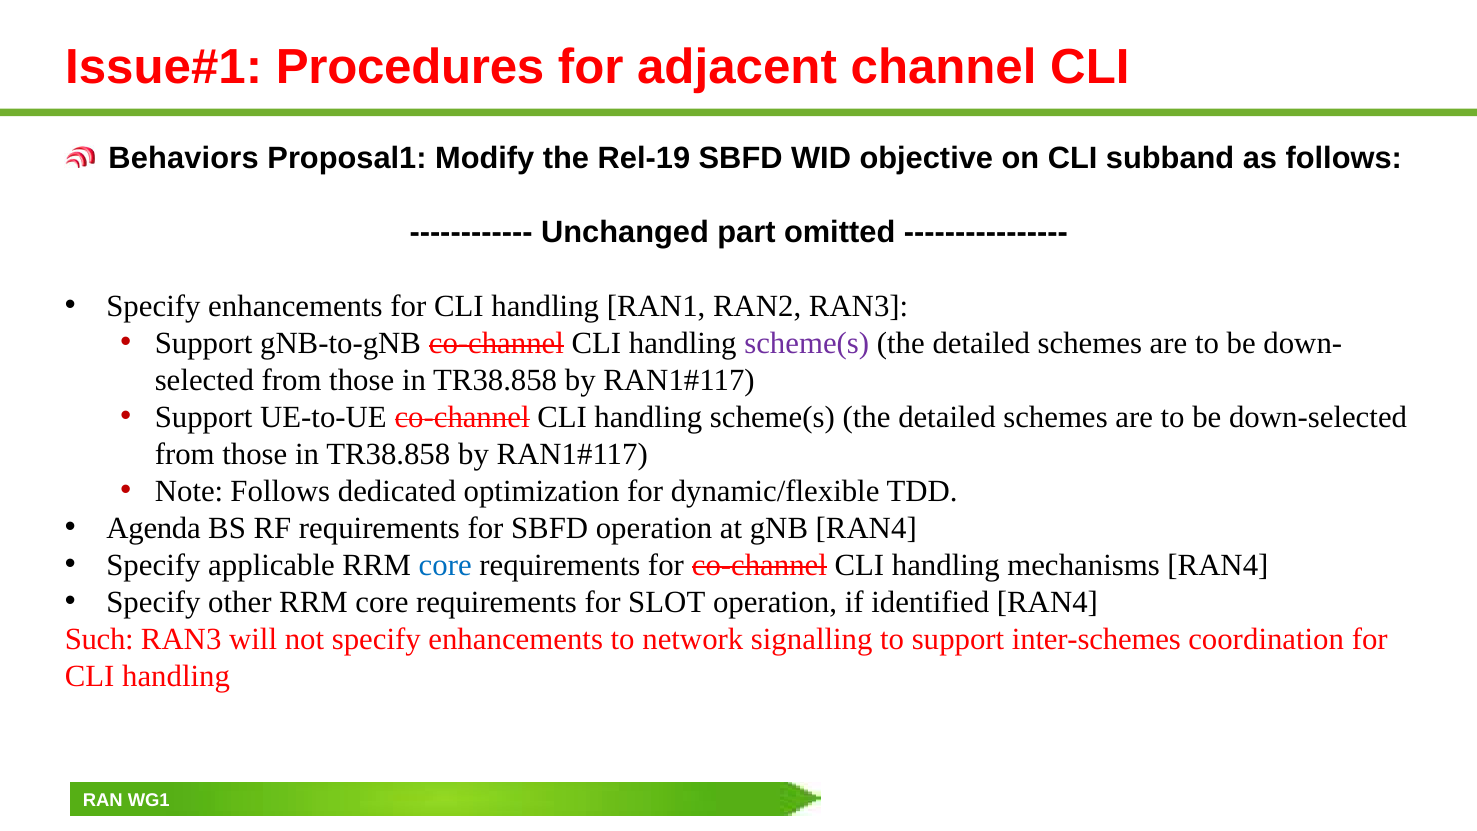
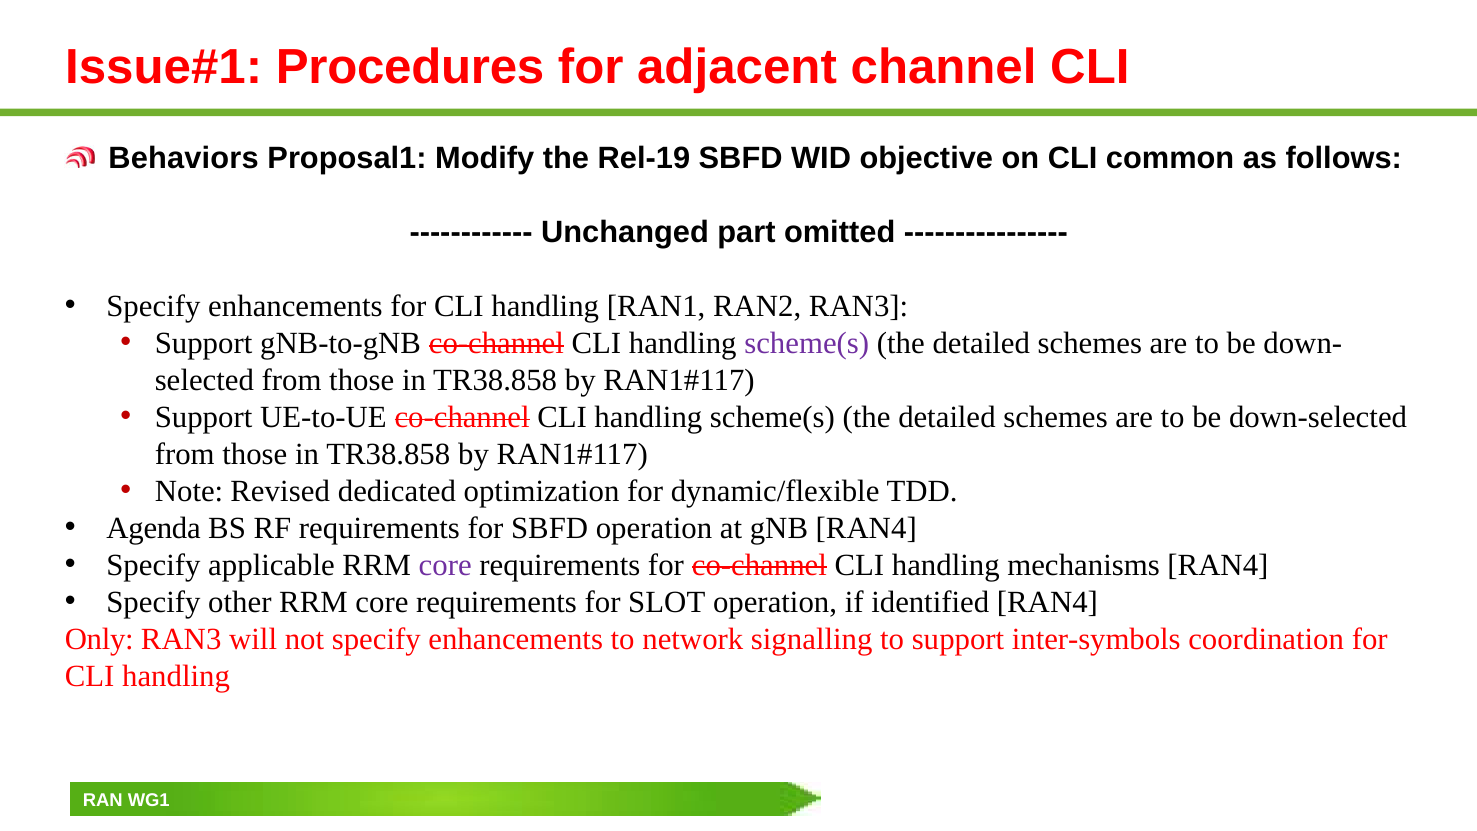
subband: subband -> common
Note Follows: Follows -> Revised
core at (445, 565) colour: blue -> purple
Such: Such -> Only
inter-schemes: inter-schemes -> inter-symbols
